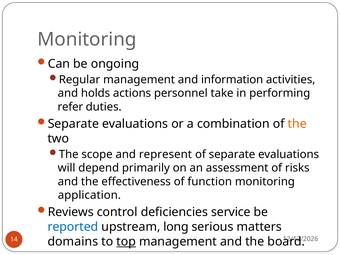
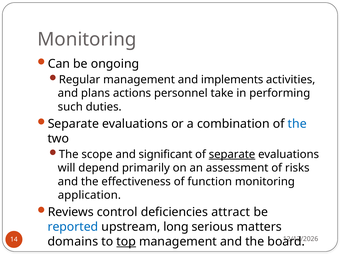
information: information -> implements
holds: holds -> plans
refer: refer -> such
the at (297, 124) colour: orange -> blue
represent: represent -> significant
separate at (232, 154) underline: none -> present
service: service -> attract
